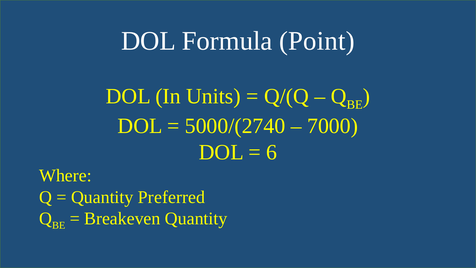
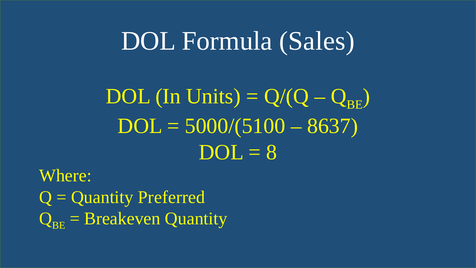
Point: Point -> Sales
5000/(2740: 5000/(2740 -> 5000/(5100
7000: 7000 -> 8637
6: 6 -> 8
